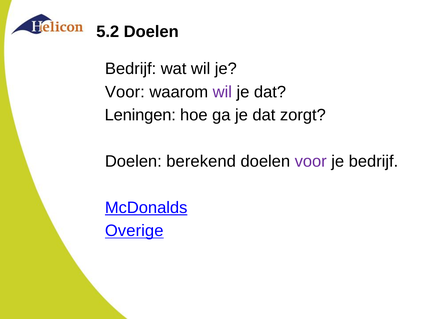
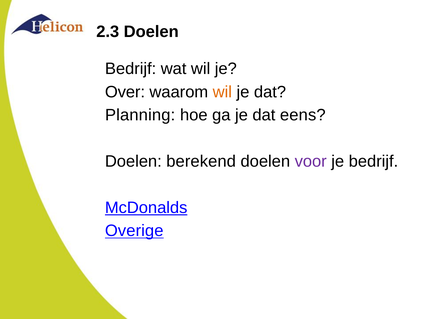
5.2: 5.2 -> 2.3
Voor at (125, 92): Voor -> Over
wil at (222, 92) colour: purple -> orange
Leningen: Leningen -> Planning
zorgt: zorgt -> eens
